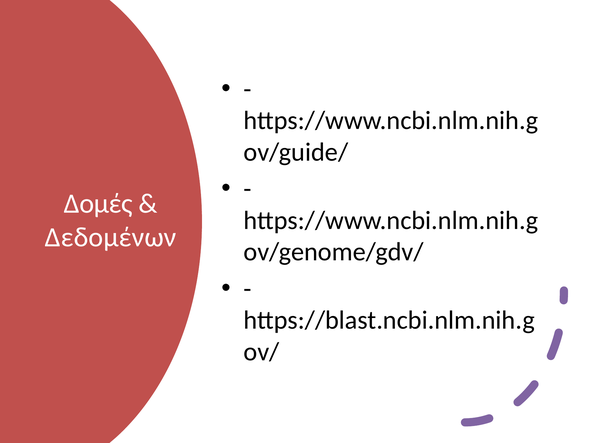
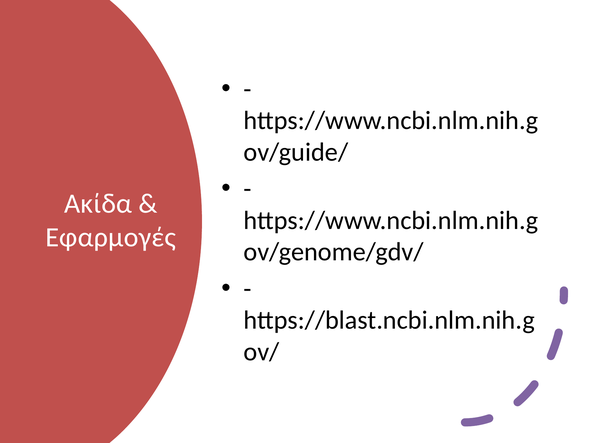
Δομές: Δομές -> Ακίδα
Δεδομένων: Δεδομένων -> Εφαρμογές
